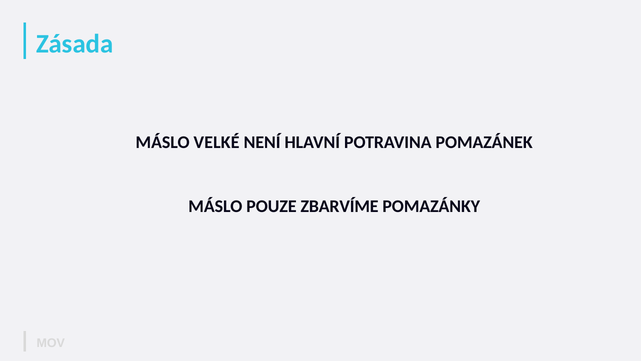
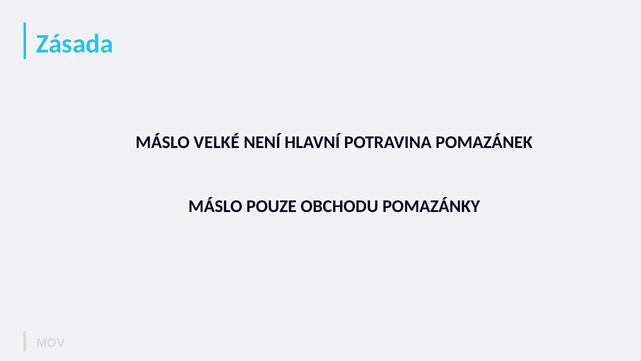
ZBARVÍME: ZBARVÍME -> OBCHODU
